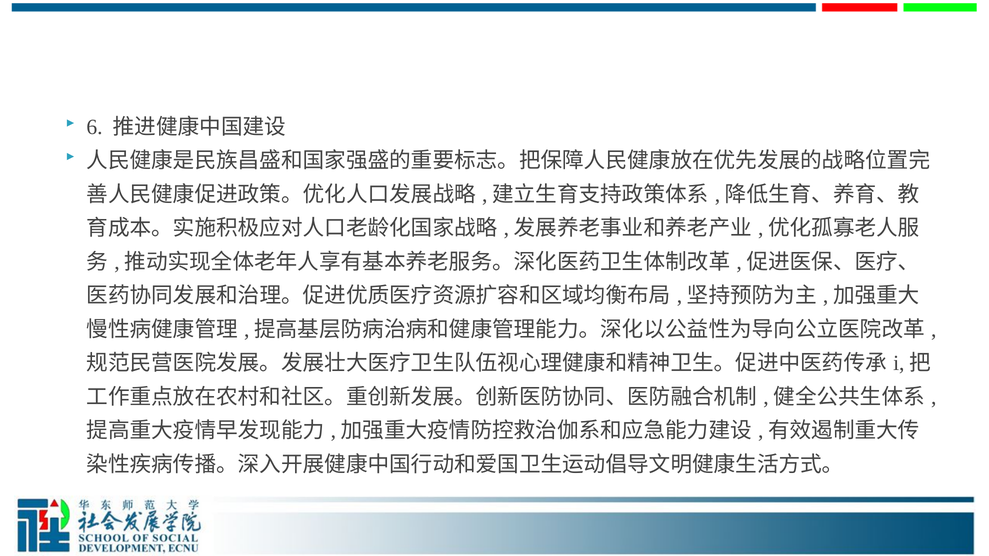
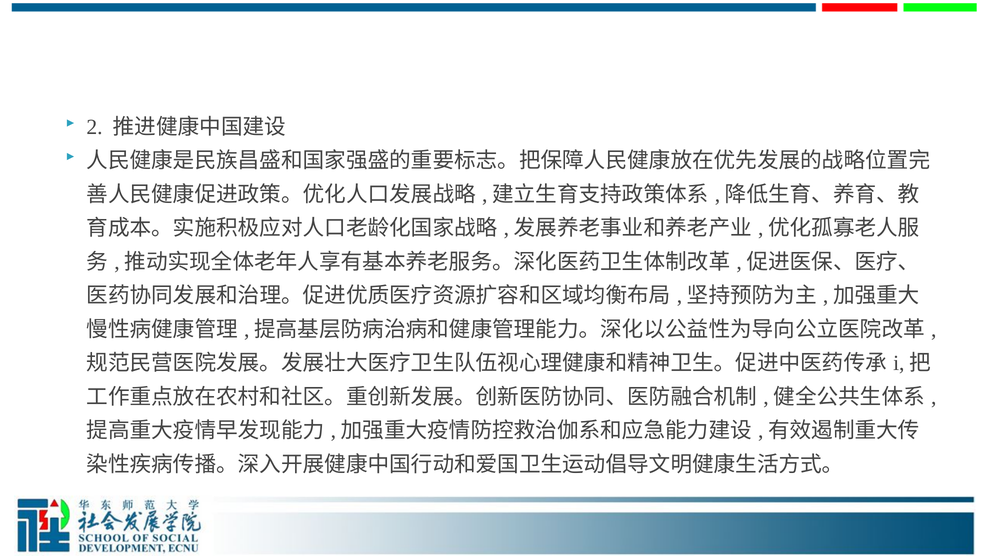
6: 6 -> 2
